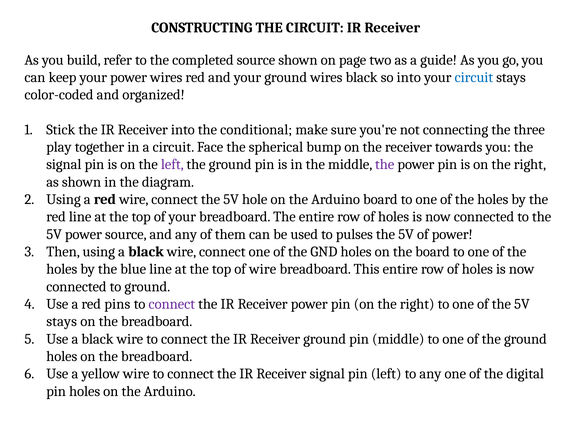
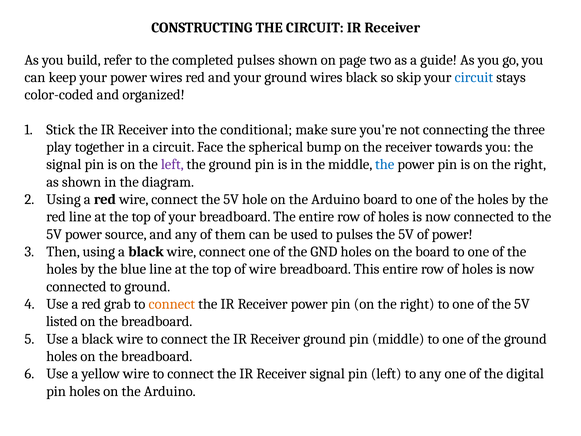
completed source: source -> pulses
so into: into -> skip
the at (385, 164) colour: purple -> blue
pins: pins -> grab
connect at (172, 304) colour: purple -> orange
stays at (62, 321): stays -> listed
